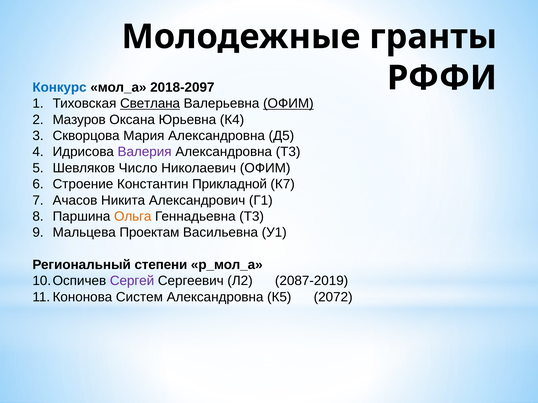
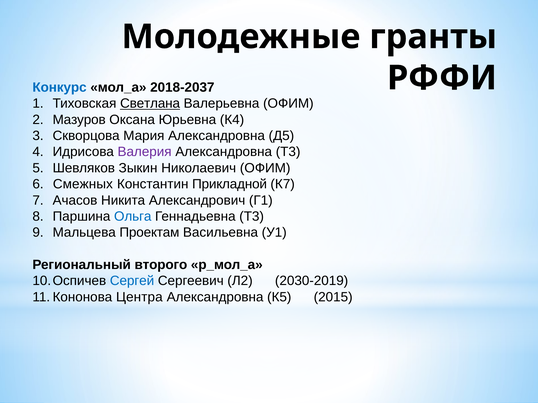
2018-2097: 2018-2097 -> 2018-2037
ОФИМ at (288, 104) underline: present -> none
Число: Число -> Зыкин
Строение: Строение -> Смежных
Ольга colour: orange -> blue
степени: степени -> второго
Сергей colour: purple -> blue
2087-2019: 2087-2019 -> 2030-2019
Систем: Систем -> Центра
2072: 2072 -> 2015
